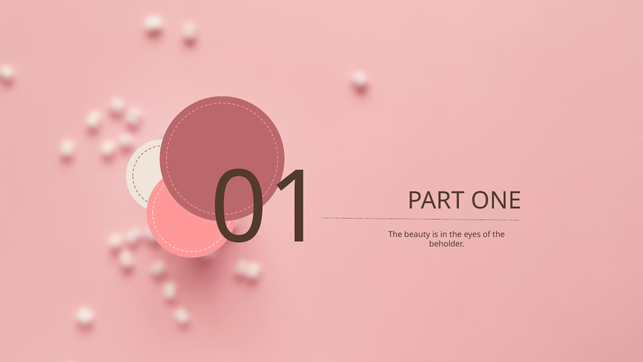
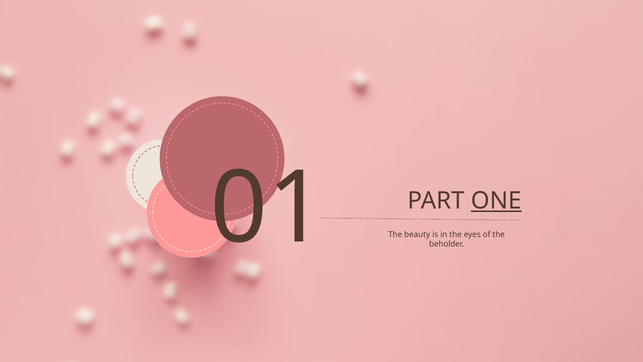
ONE underline: none -> present
